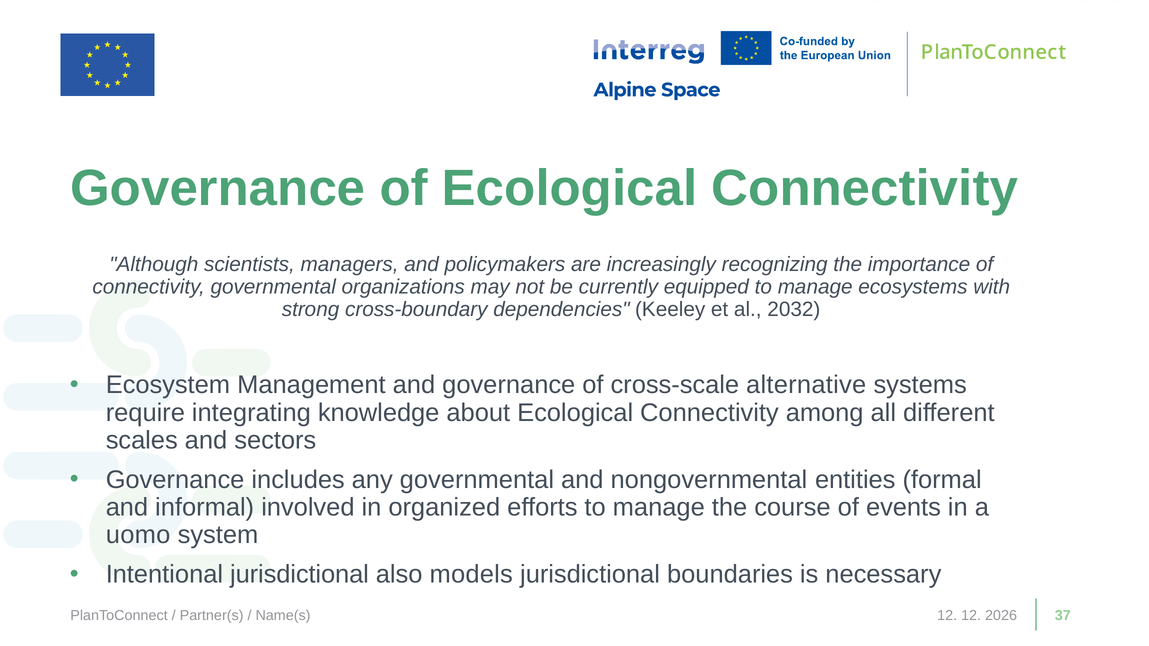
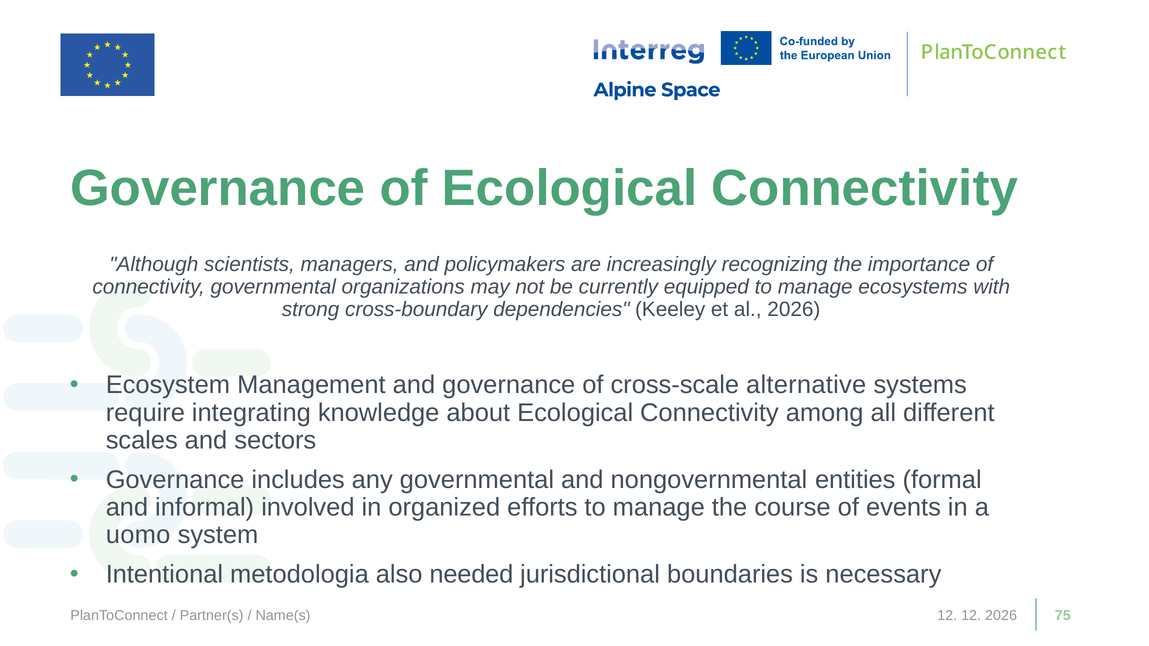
al 2032: 2032 -> 2026
Intentional jurisdictional: jurisdictional -> metodologia
models: models -> needed
37: 37 -> 75
